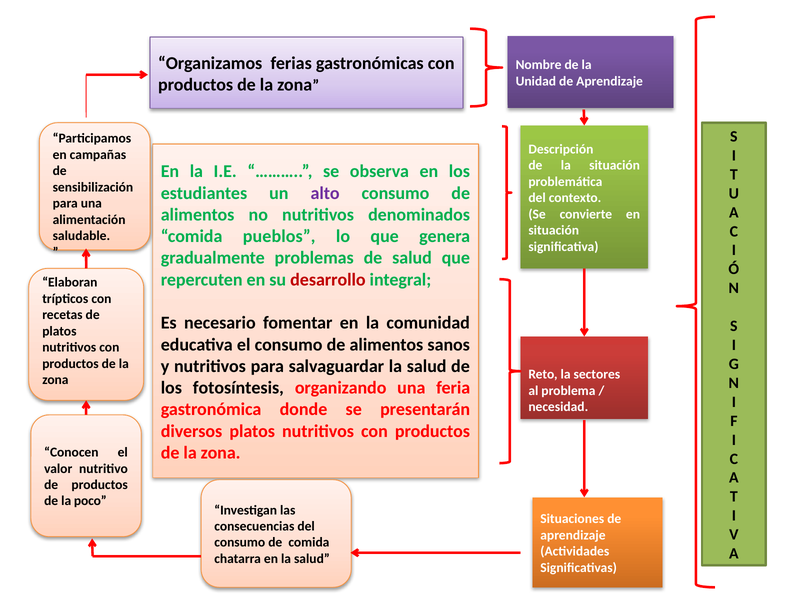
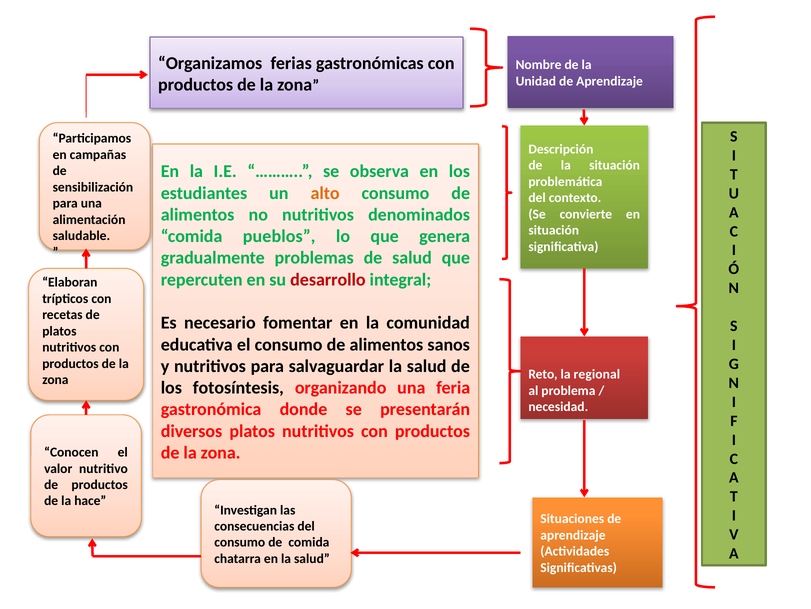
alto colour: purple -> orange
sectores: sectores -> regional
poco: poco -> hace
